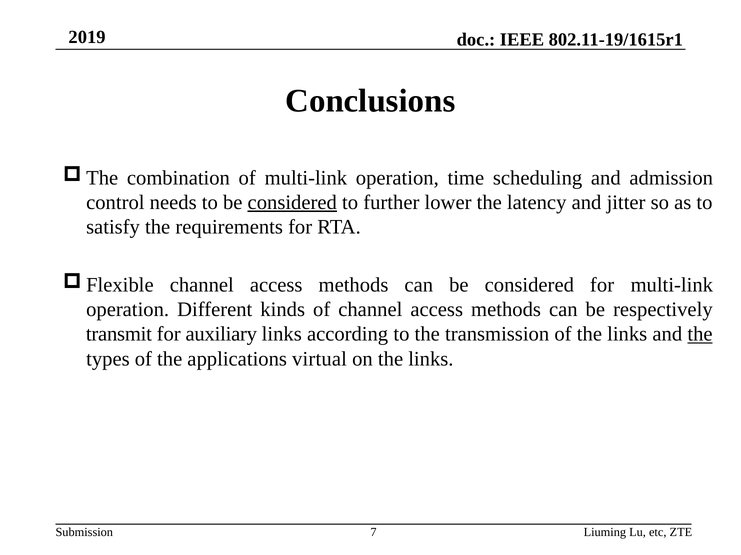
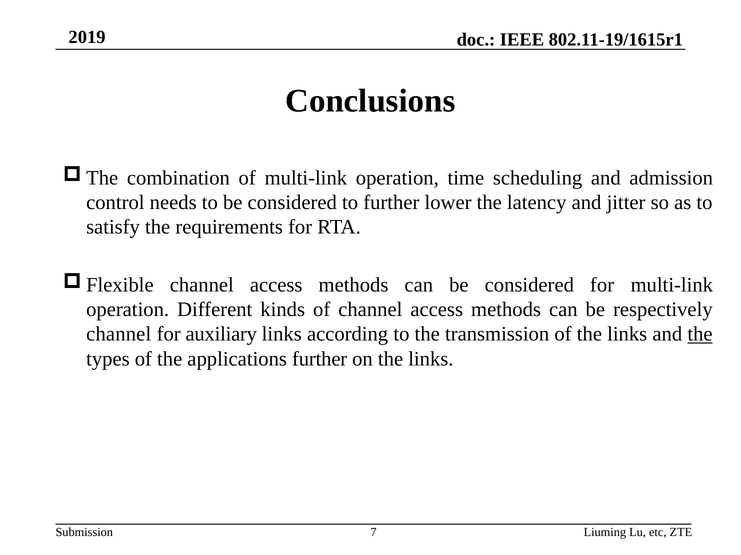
considered at (292, 203) underline: present -> none
transmit at (119, 335): transmit -> channel
applications virtual: virtual -> further
